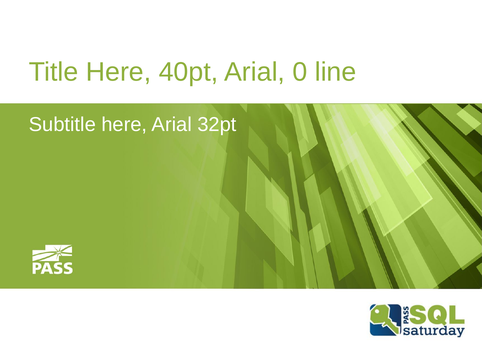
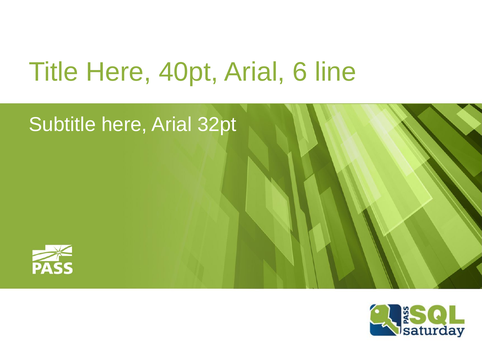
0: 0 -> 6
